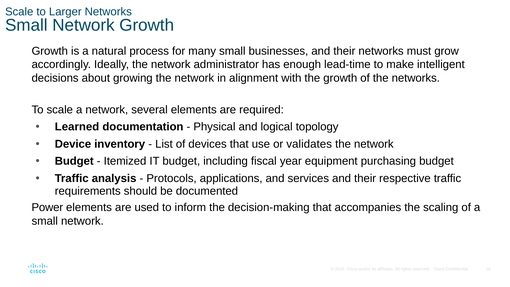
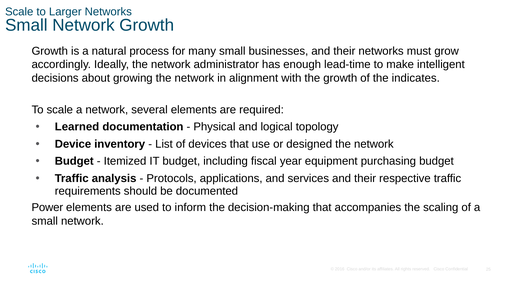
the networks: networks -> indicates
validates: validates -> designed
